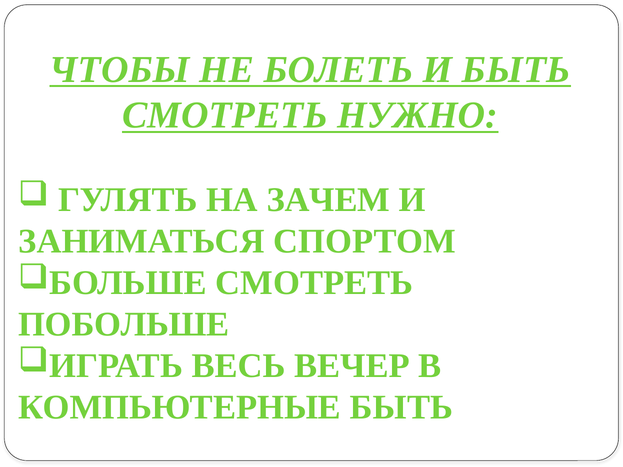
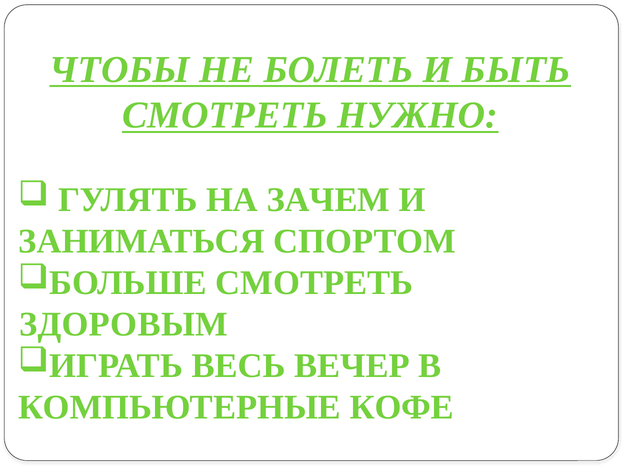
ПОБОЛЬШЕ: ПОБОЛЬШЕ -> ЗДОРОВЫМ
КОМПЬЮТЕРНЫЕ БЫТЬ: БЫТЬ -> КОФЕ
